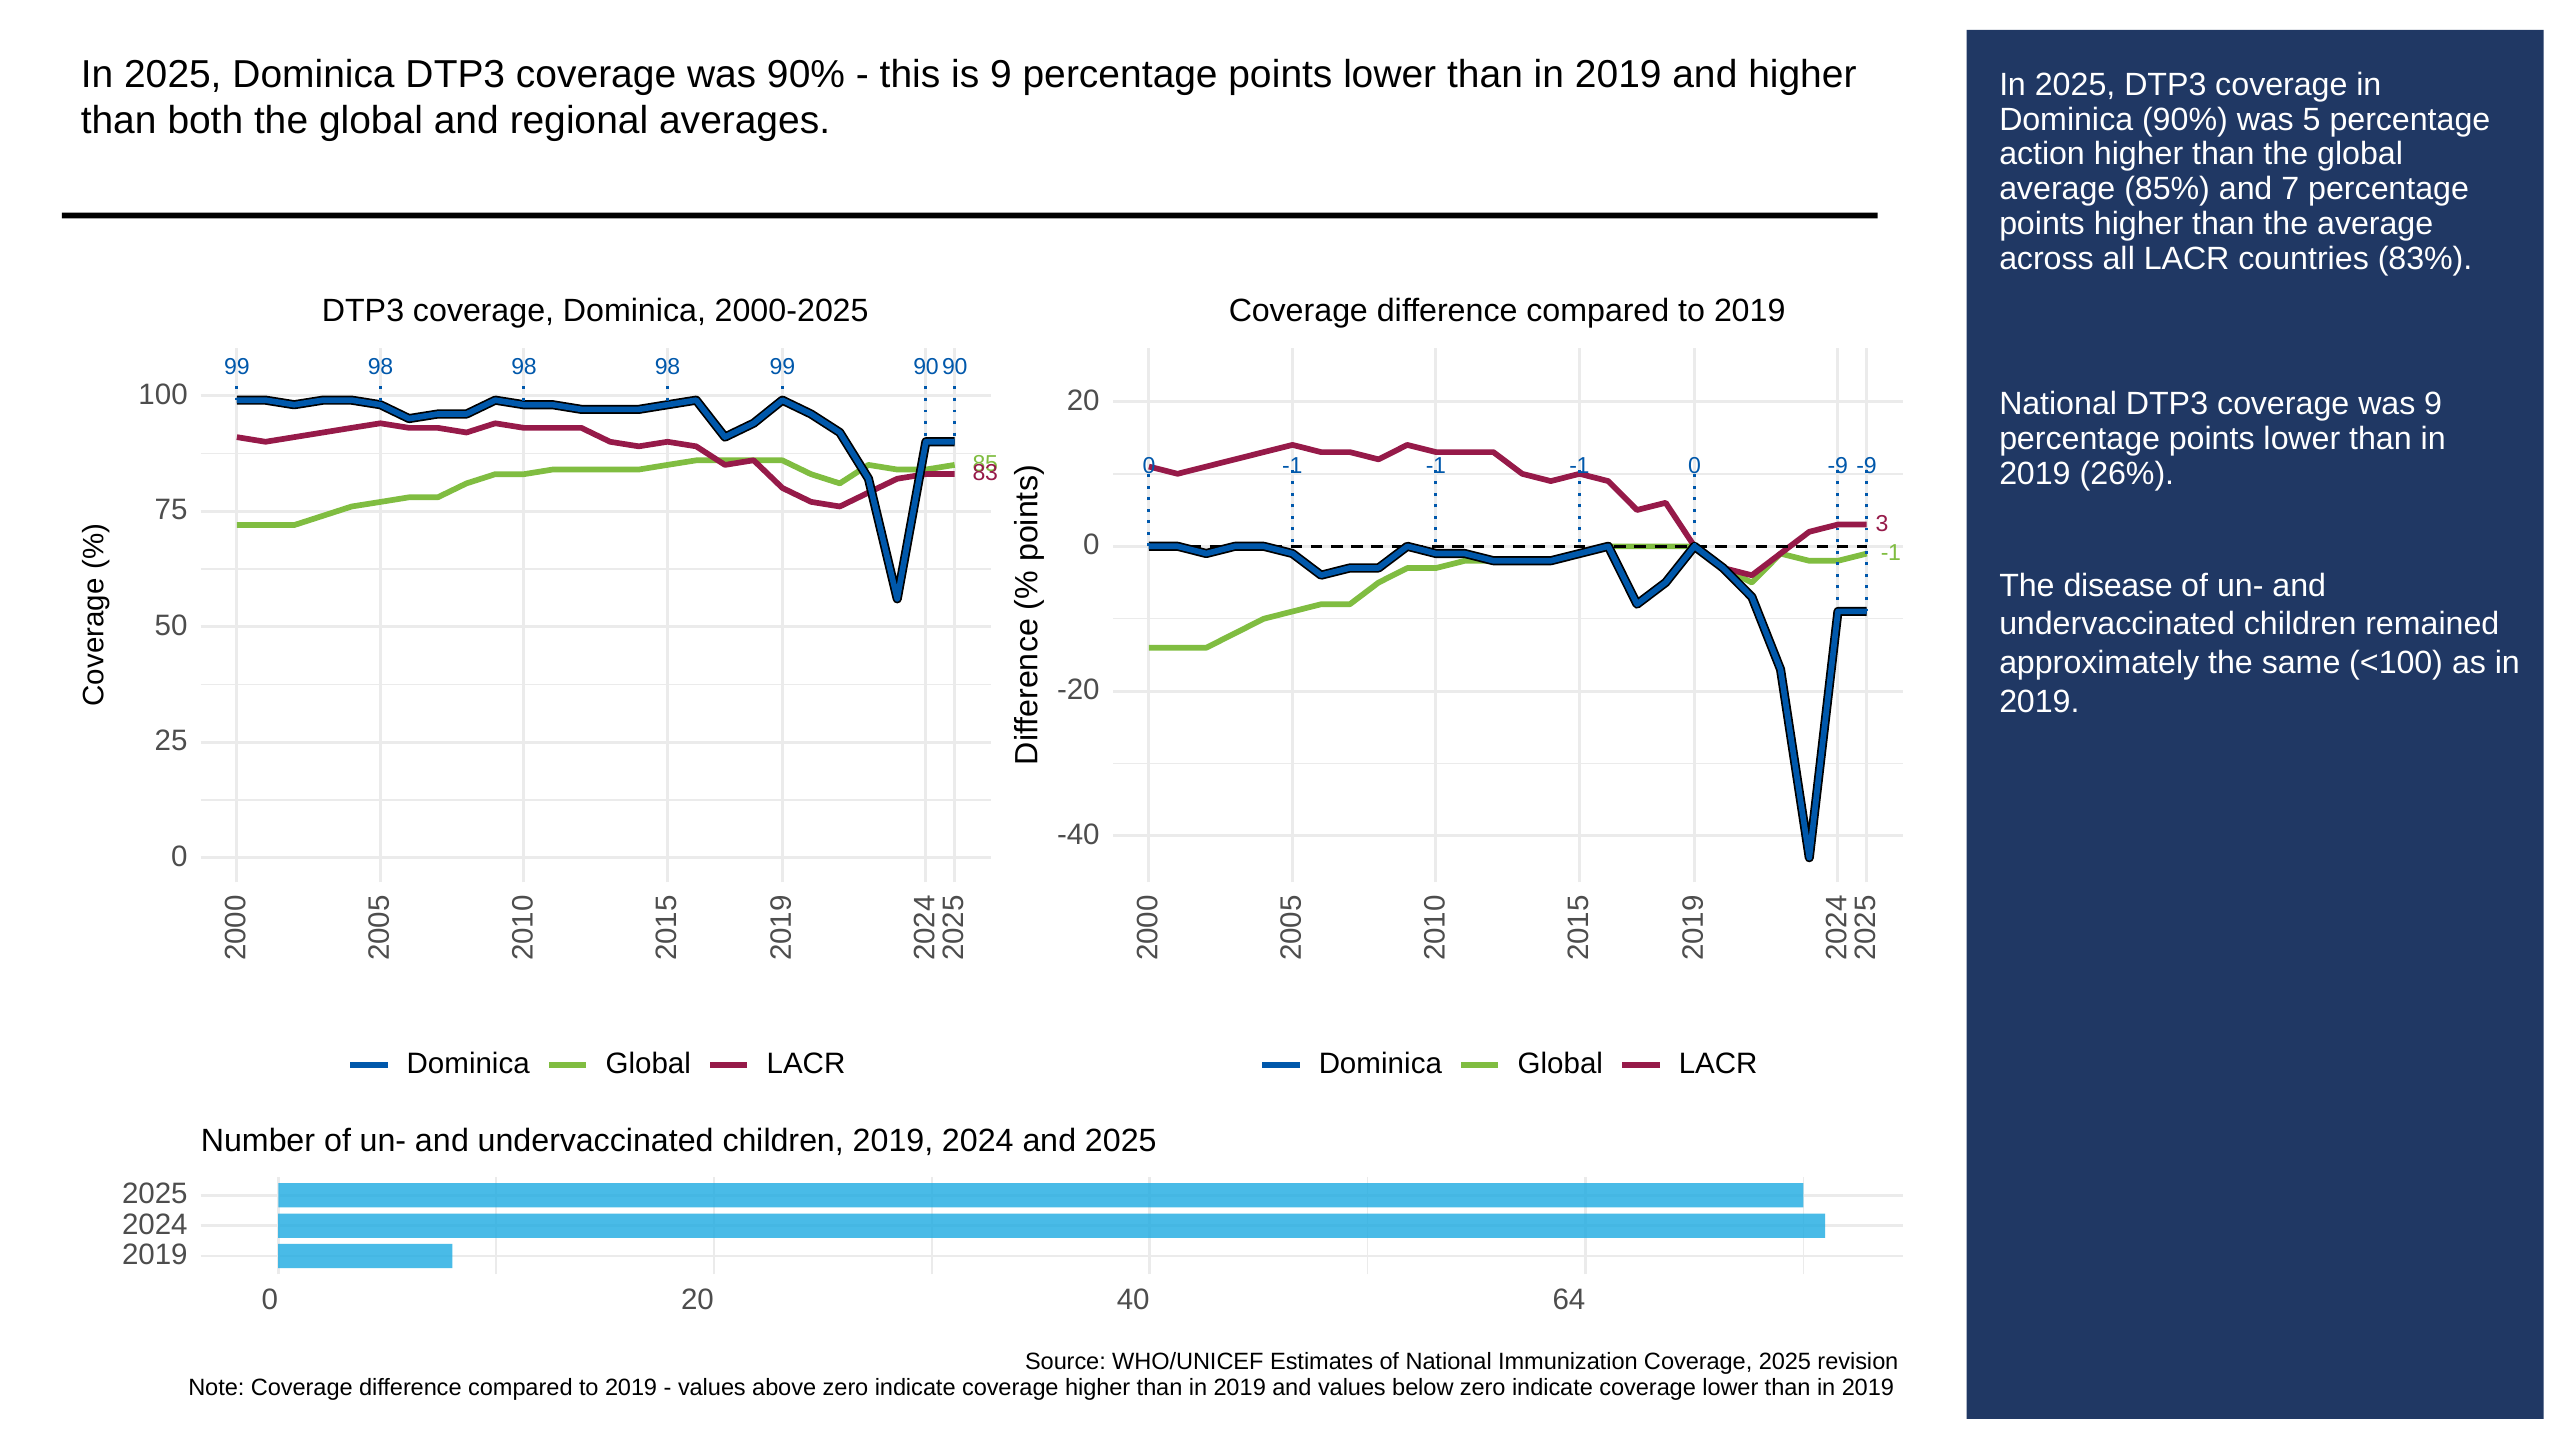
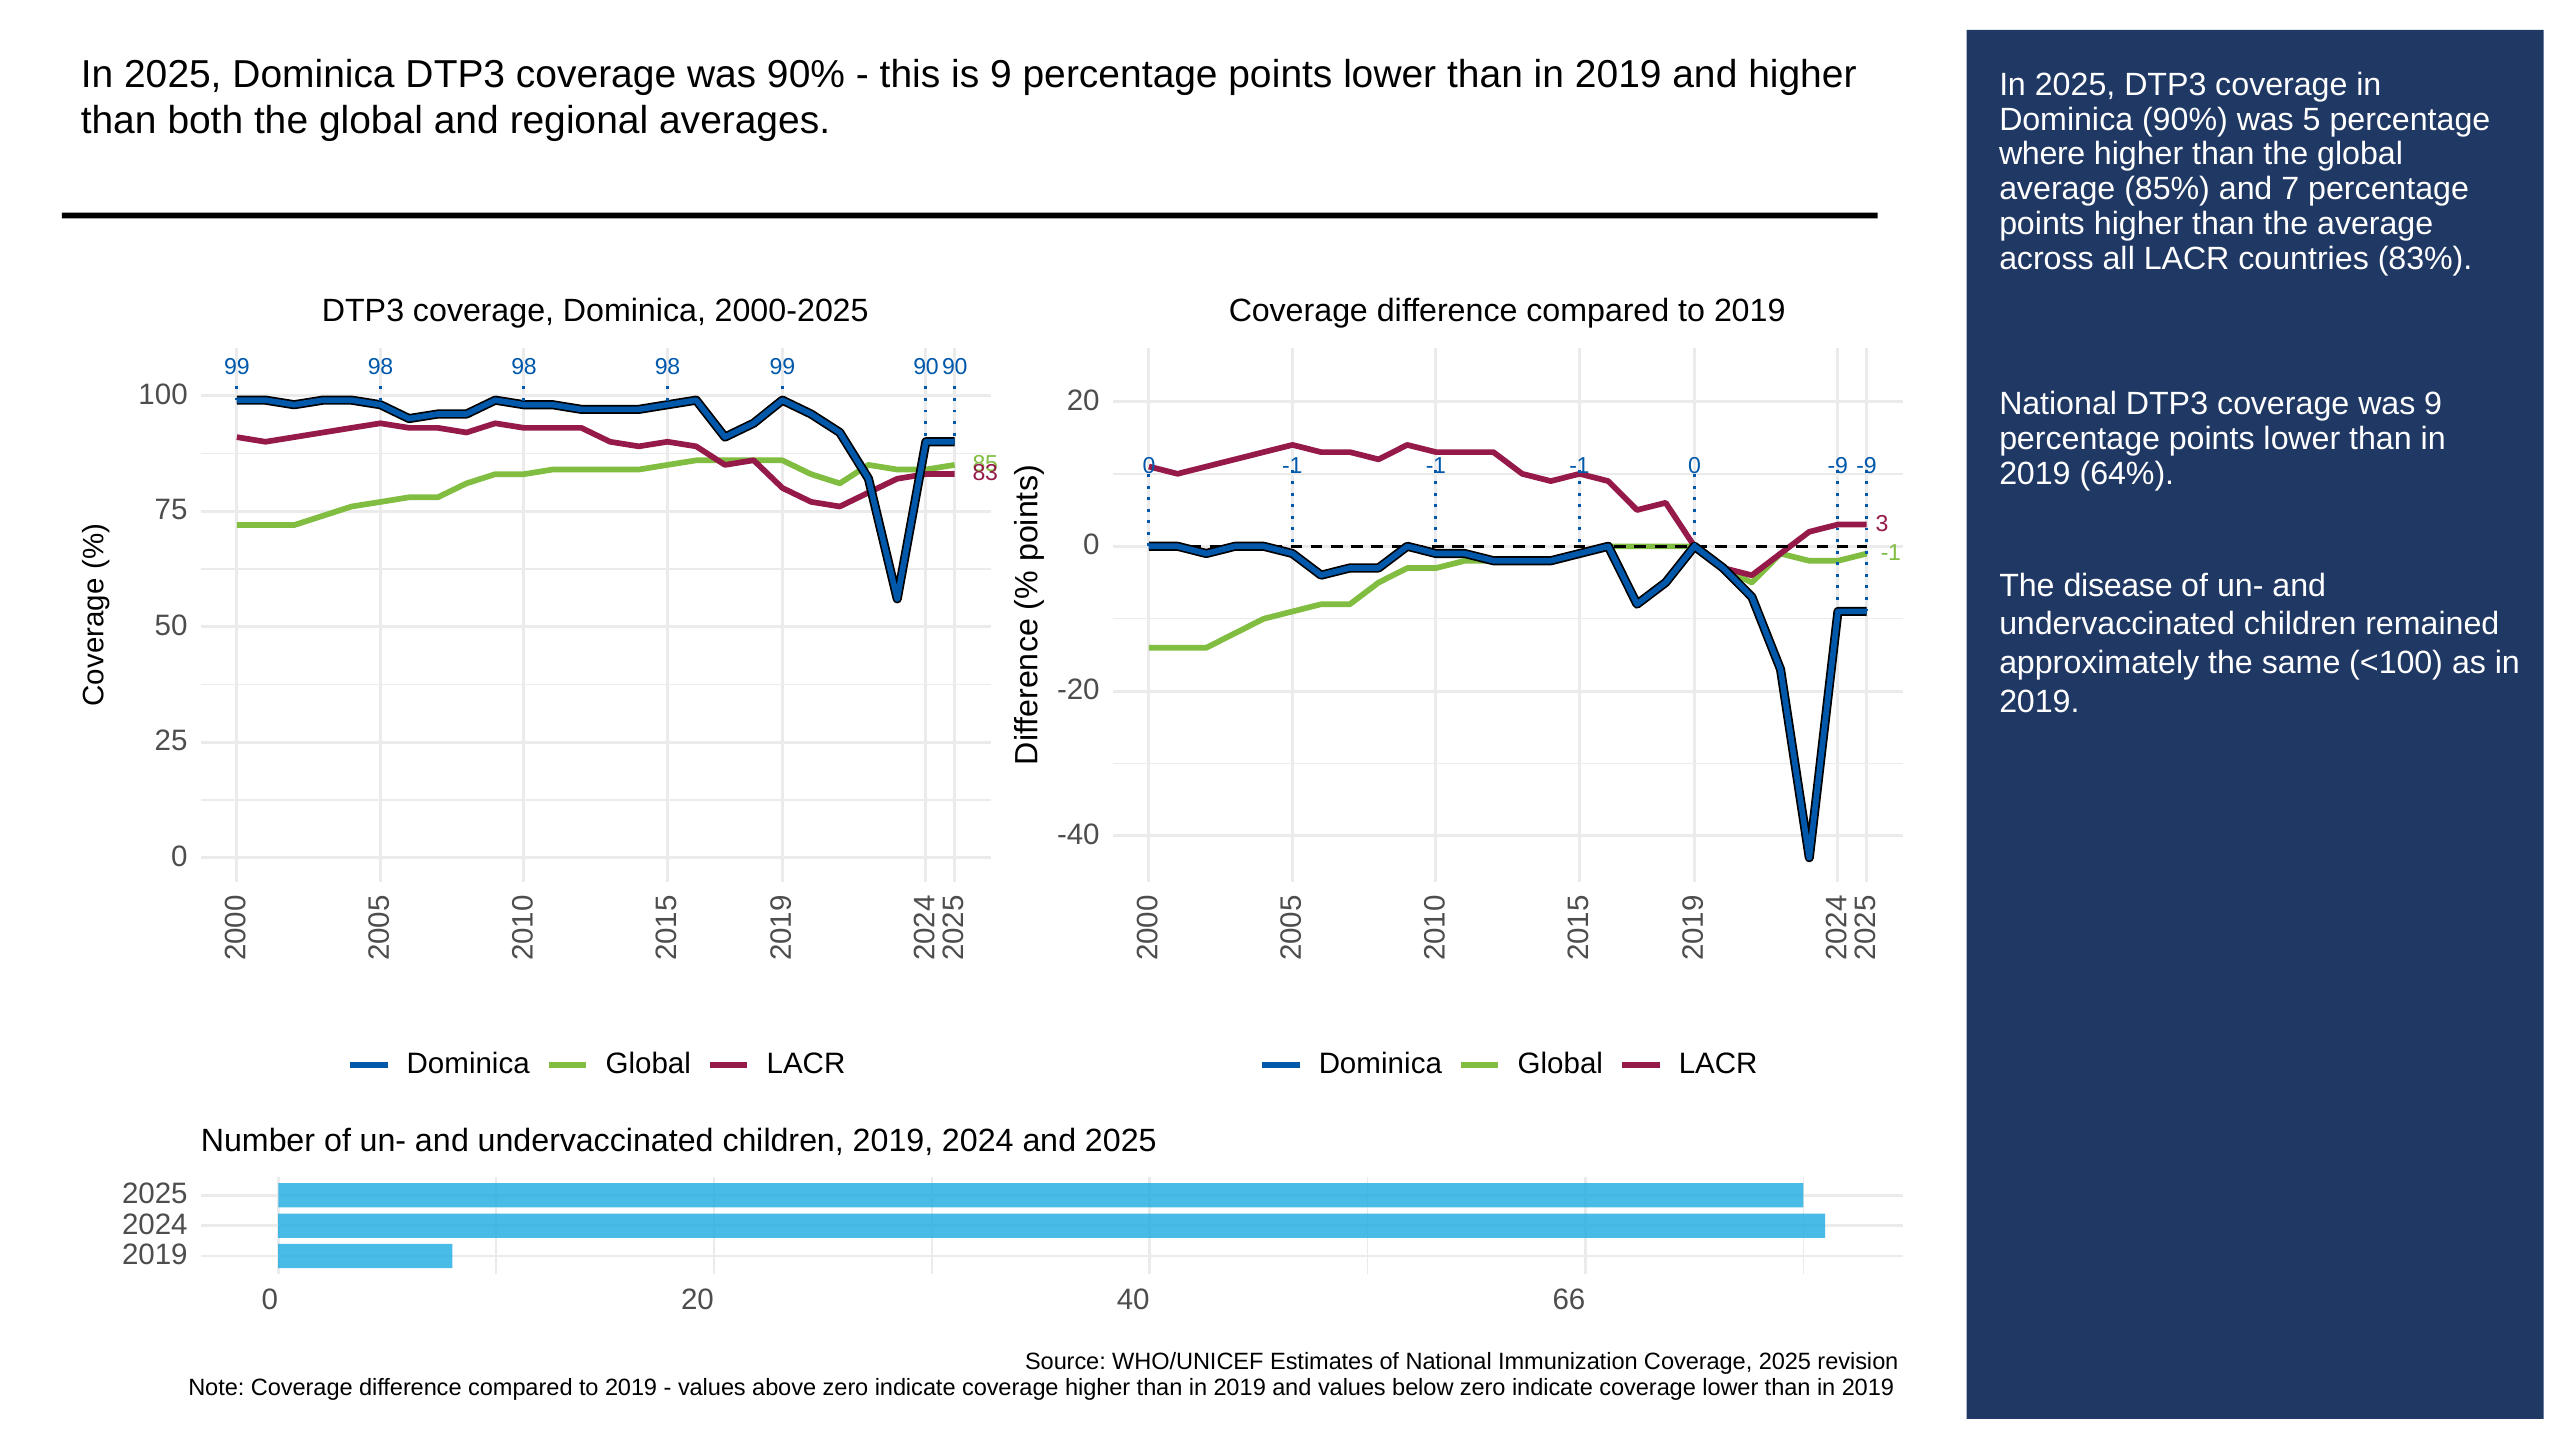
action: action -> where
26%: 26% -> 64%
64: 64 -> 66
